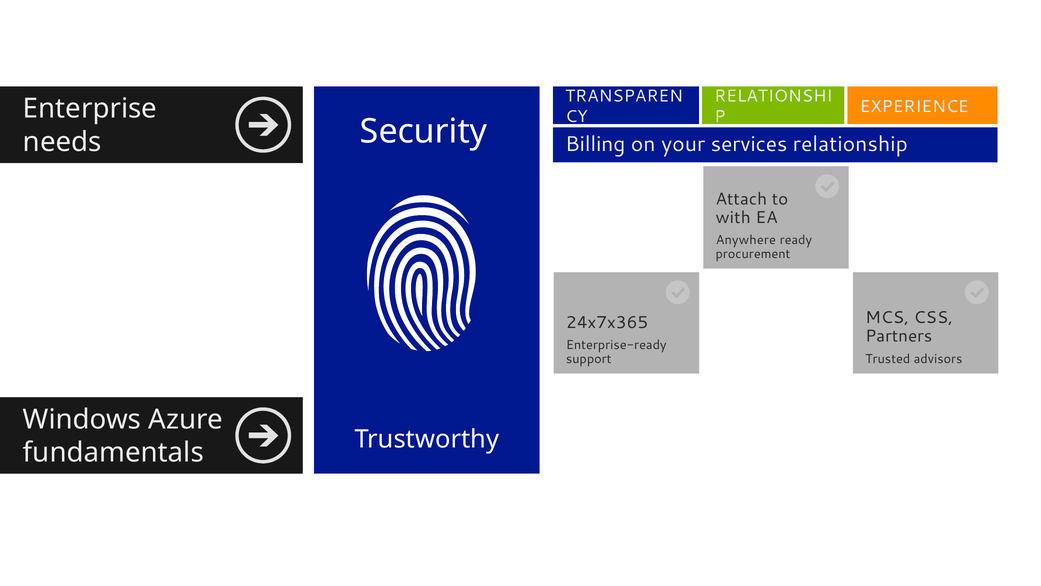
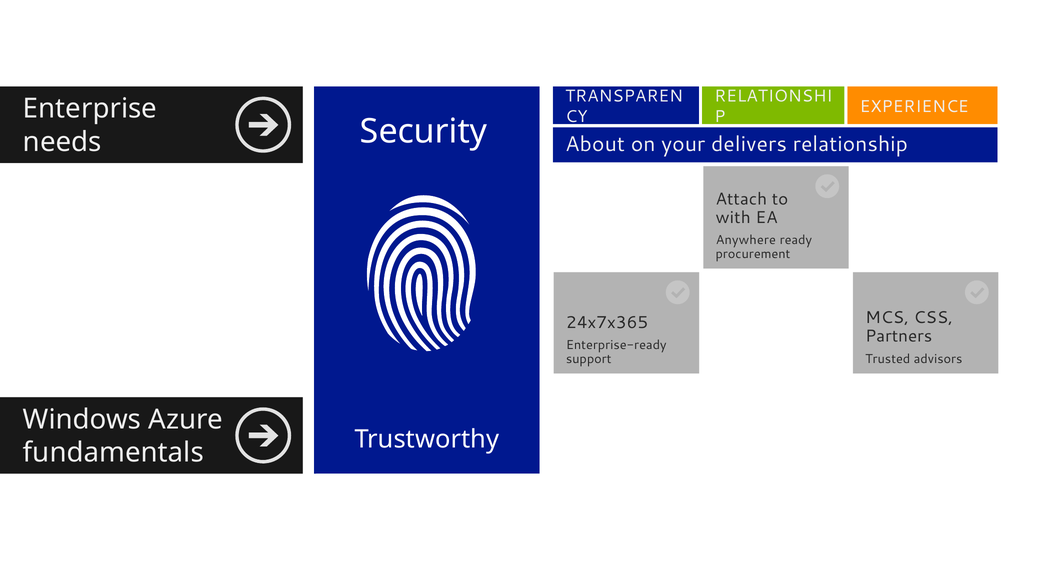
Billing: Billing -> About
services: services -> delivers
